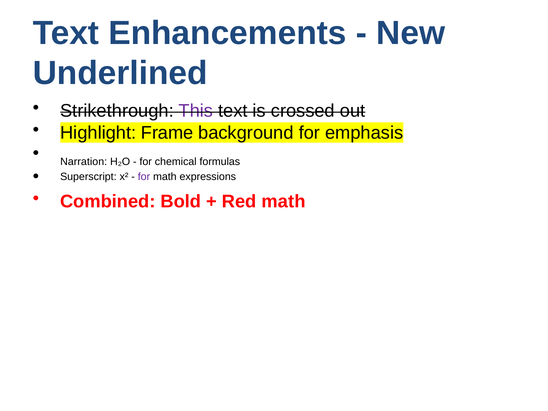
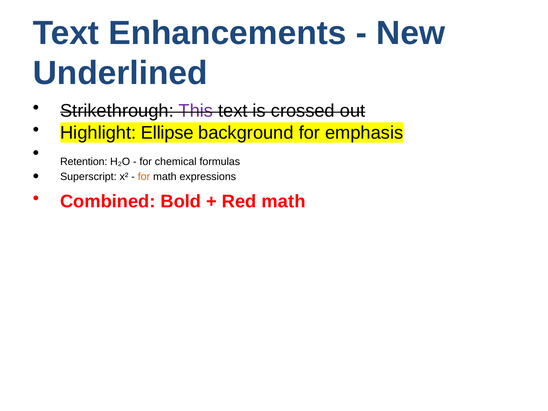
Frame: Frame -> Ellipse
Narration: Narration -> Retention
for at (144, 177) colour: purple -> orange
